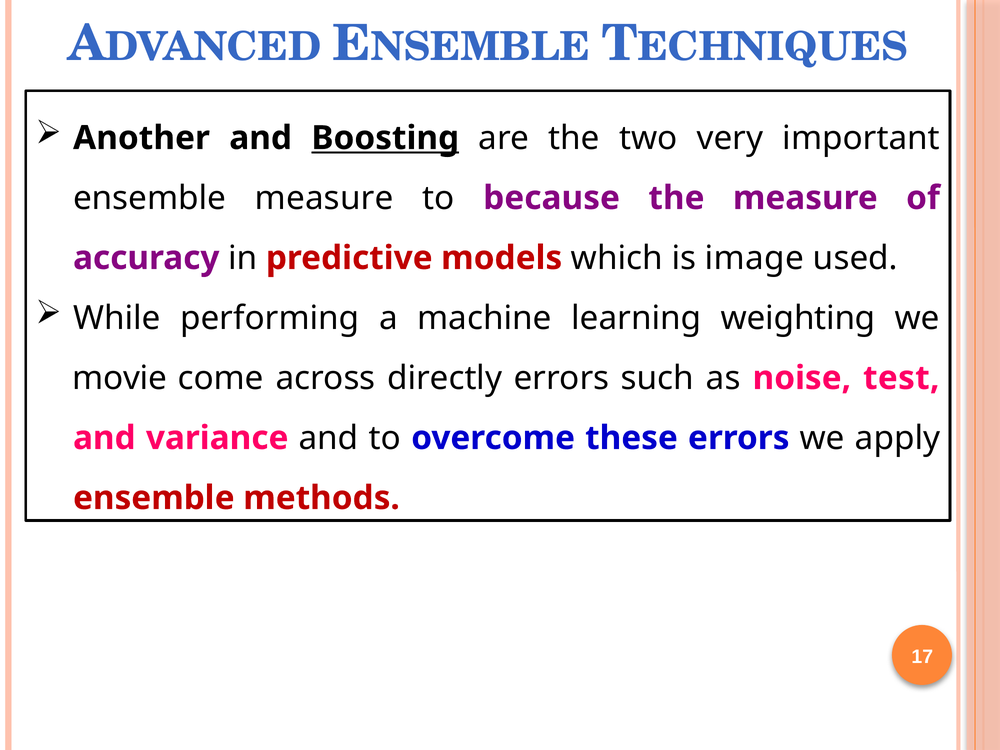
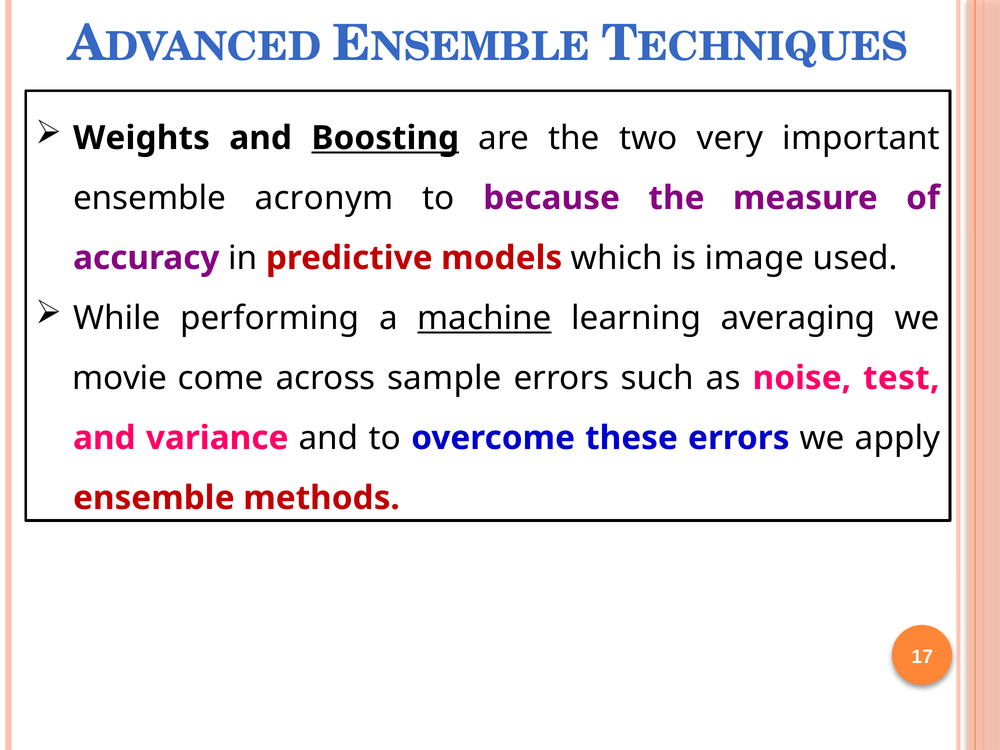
Another: Another -> Weights
ensemble measure: measure -> acronym
machine underline: none -> present
weighting: weighting -> averaging
directly: directly -> sample
